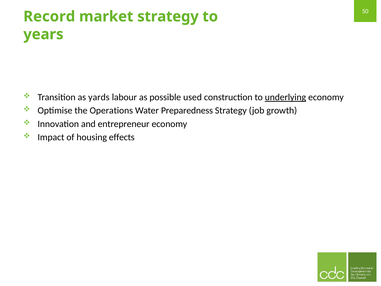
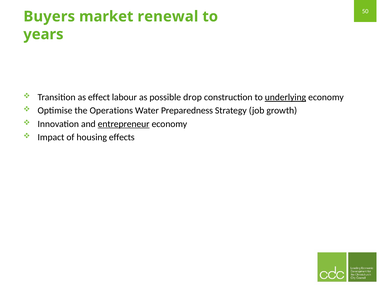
Record: Record -> Buyers
market strategy: strategy -> renewal
yards: yards -> effect
used: used -> drop
entrepreneur underline: none -> present
